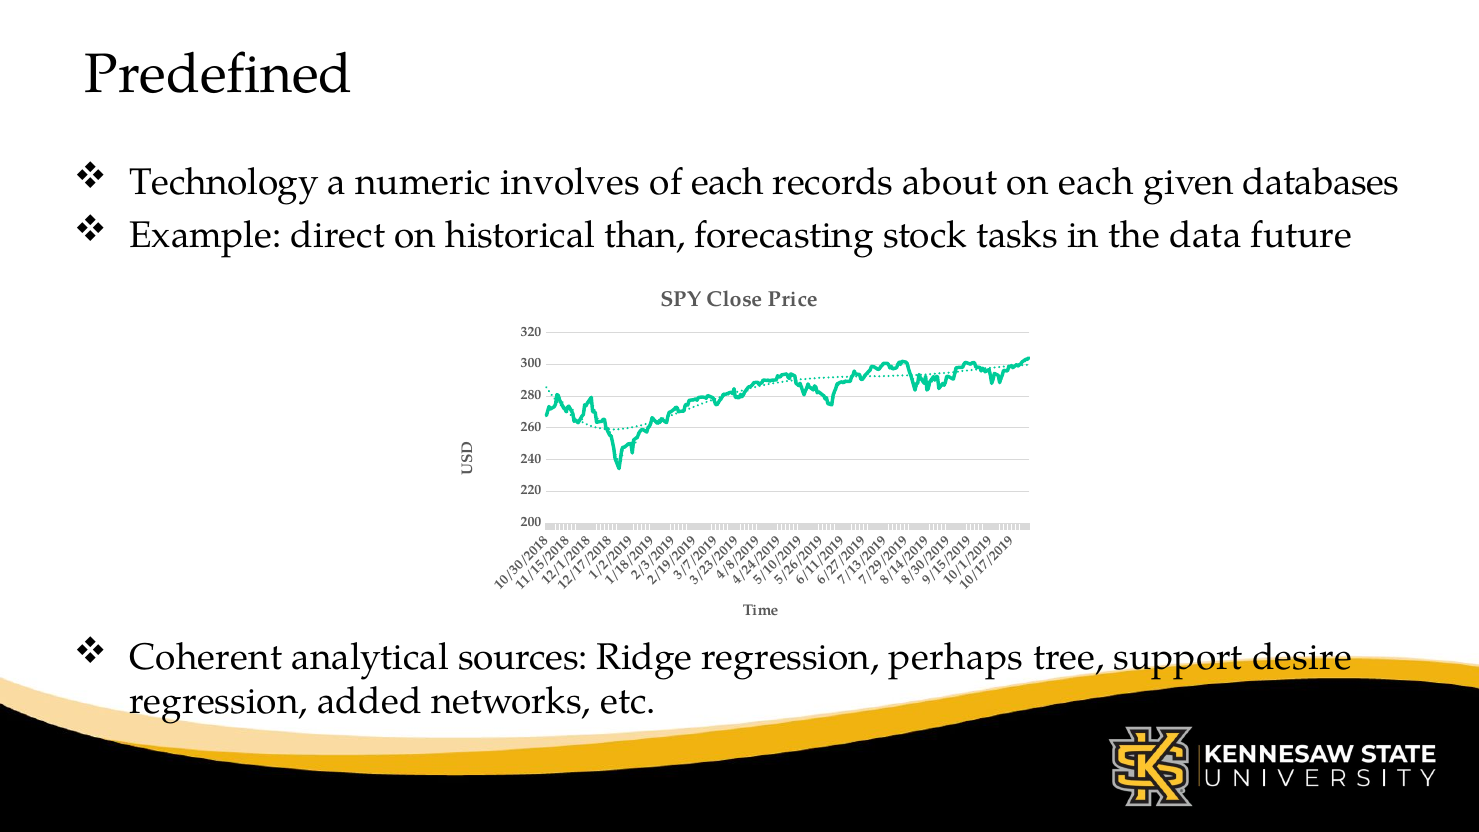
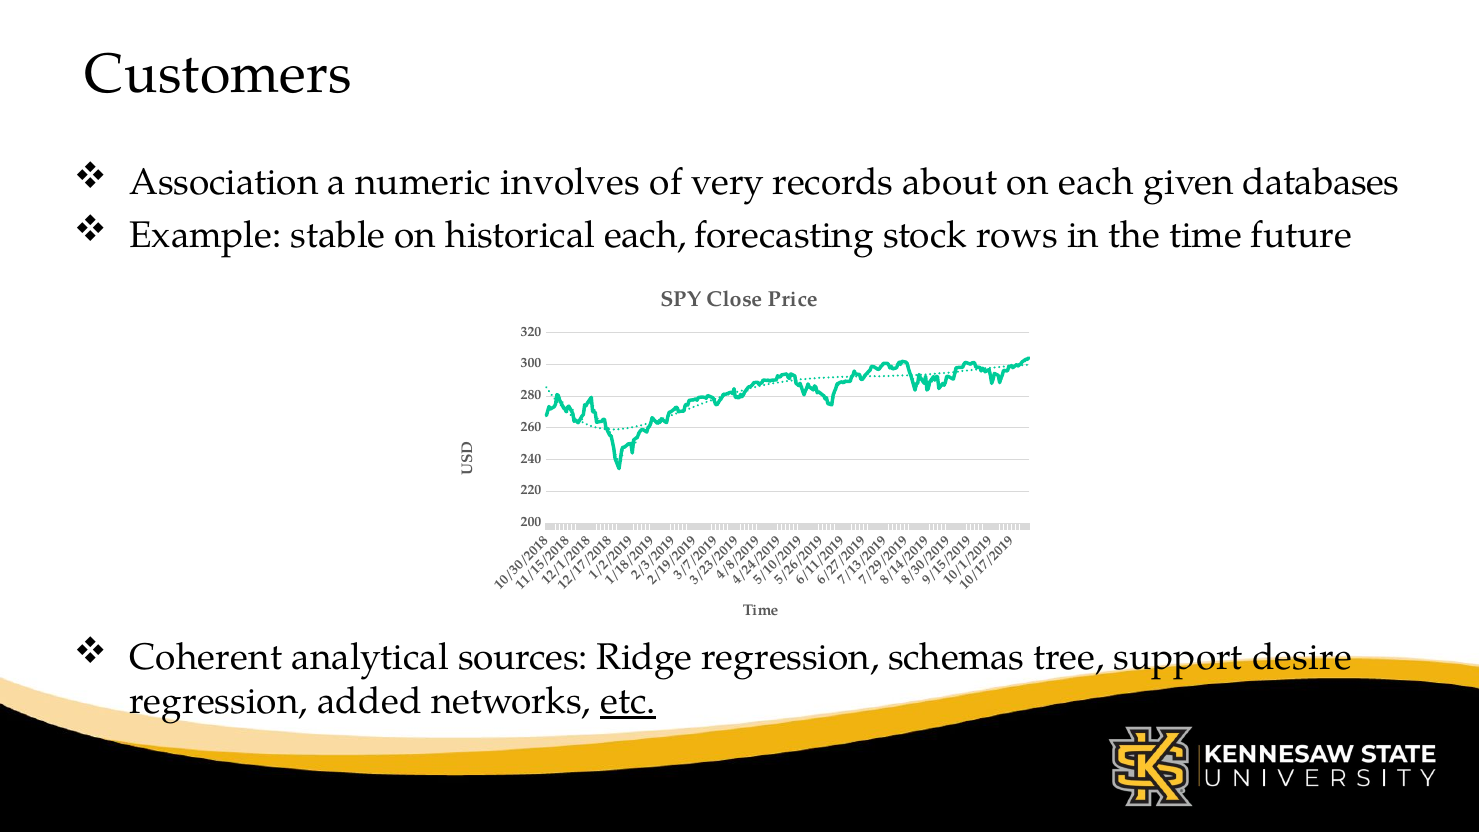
Predefined: Predefined -> Customers
Technology: Technology -> Association
of each: each -> very
direct: direct -> stable
historical than: than -> each
tasks: tasks -> rows
the data: data -> time
perhaps: perhaps -> schemas
etc underline: none -> present
